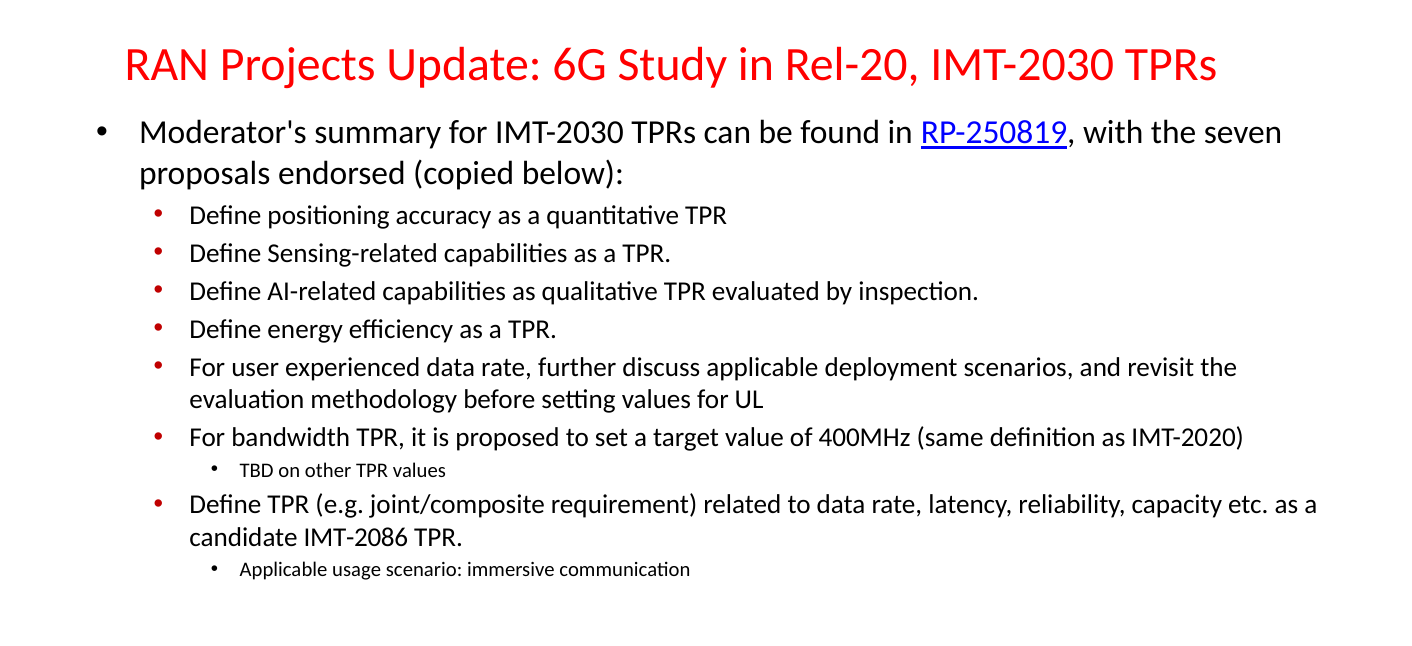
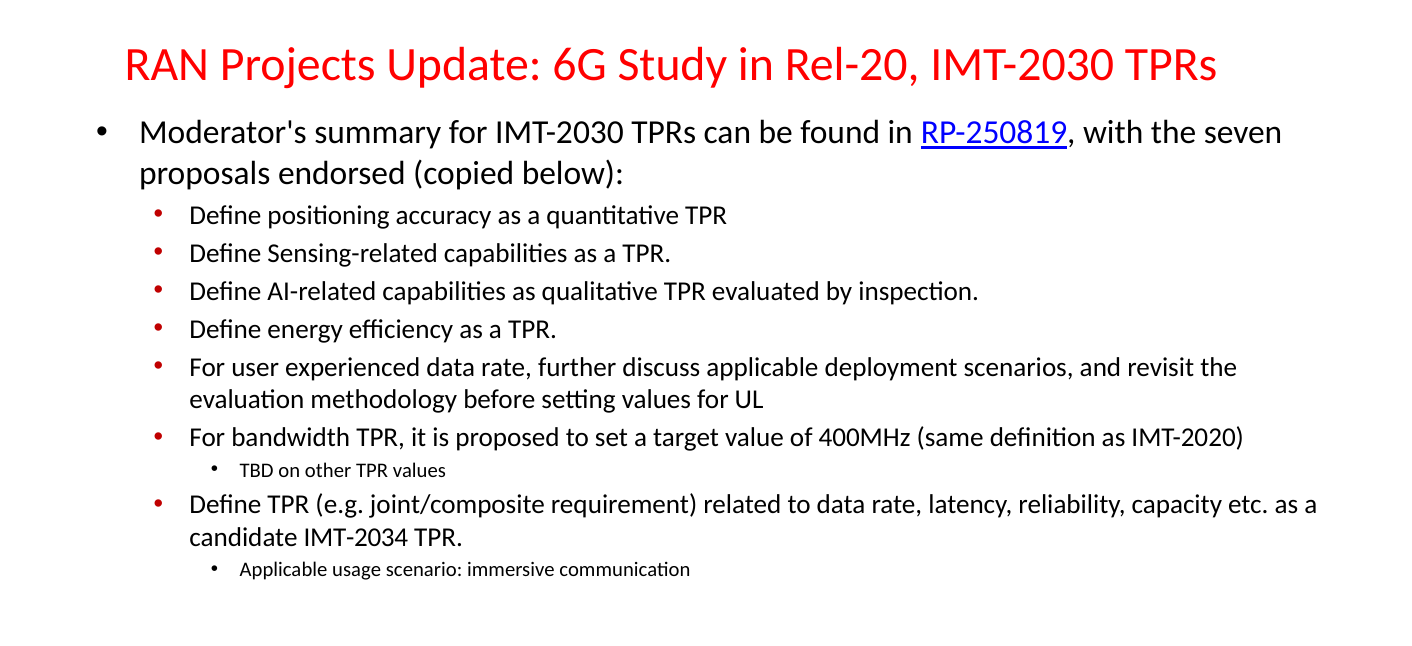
IMT-2086: IMT-2086 -> IMT-2034
